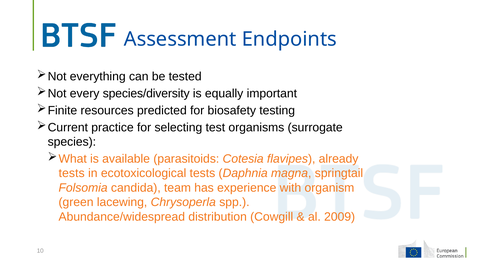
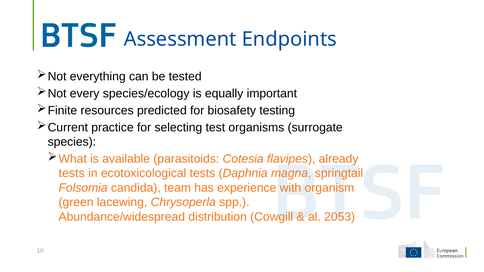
species/diversity: species/diversity -> species/ecology
2009: 2009 -> 2053
